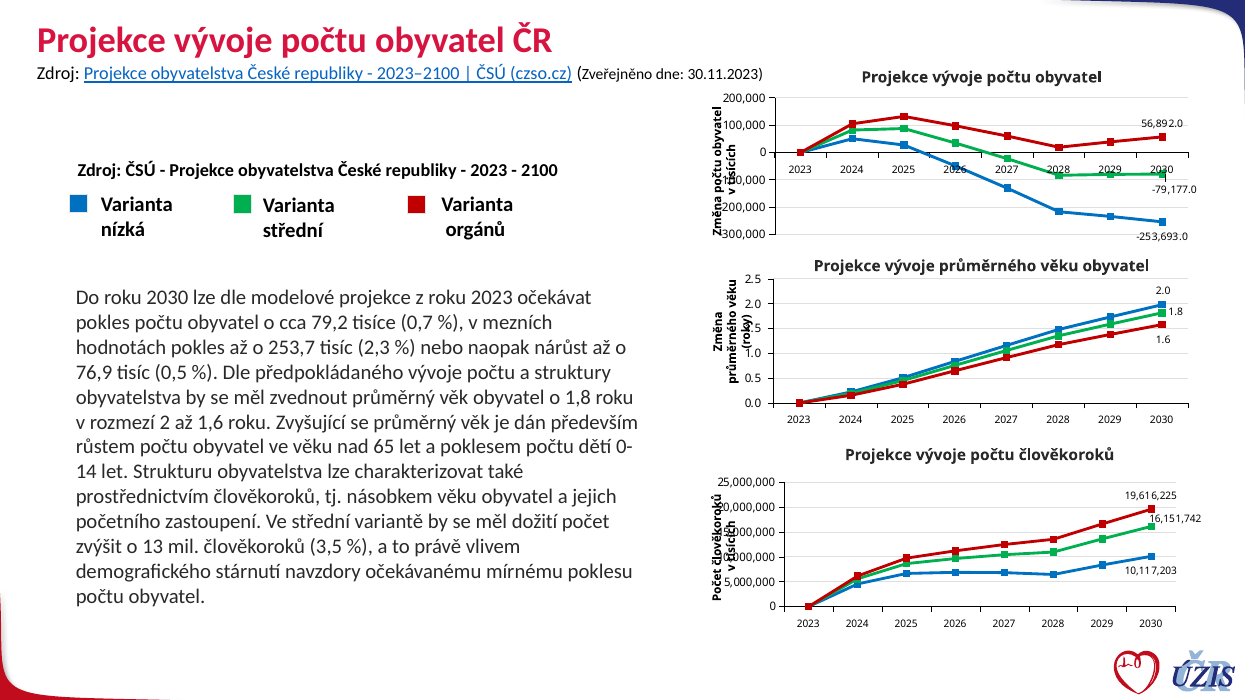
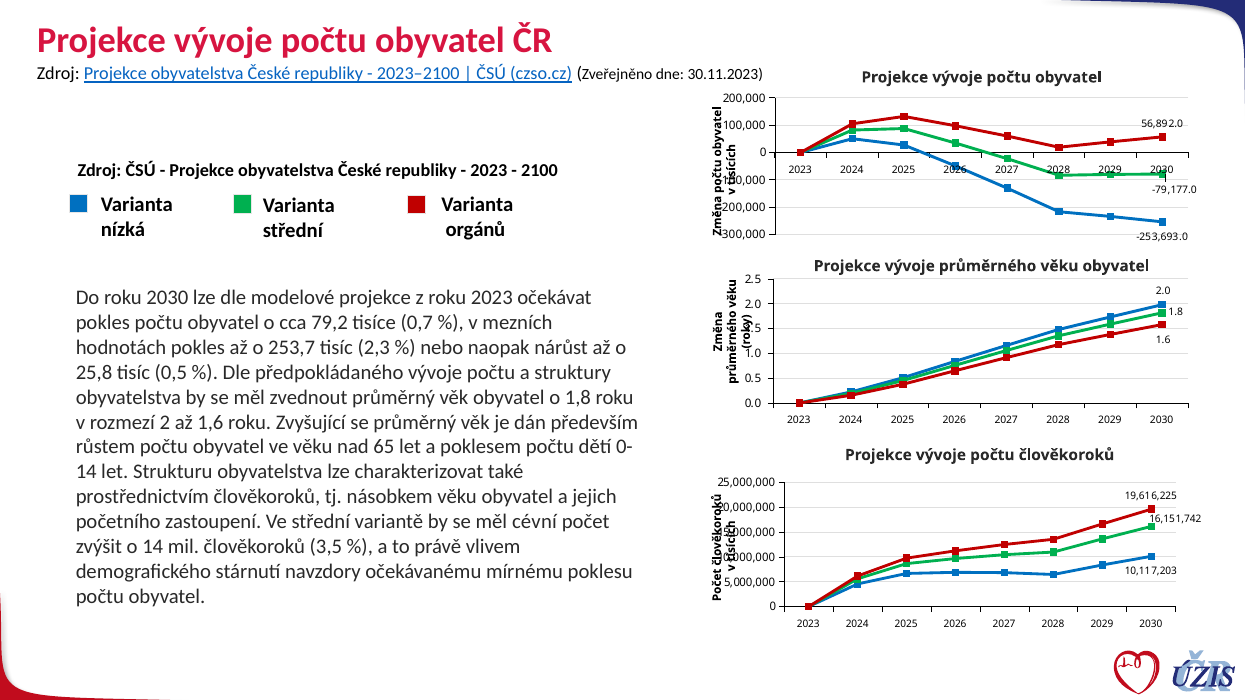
76,9: 76,9 -> 25,8
dožití: dožití -> cévní
o 13: 13 -> 14
